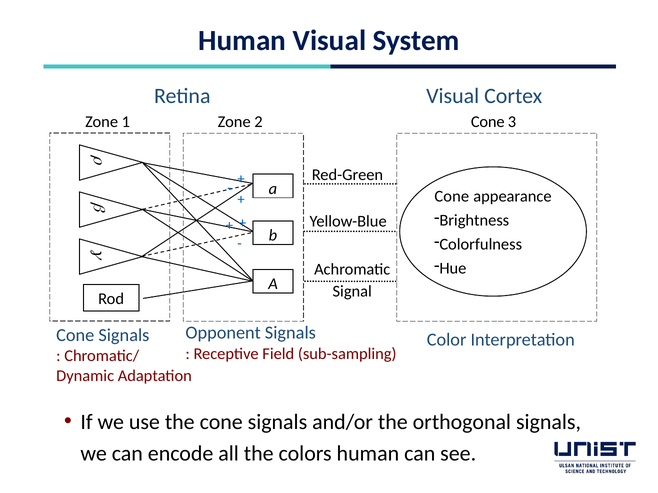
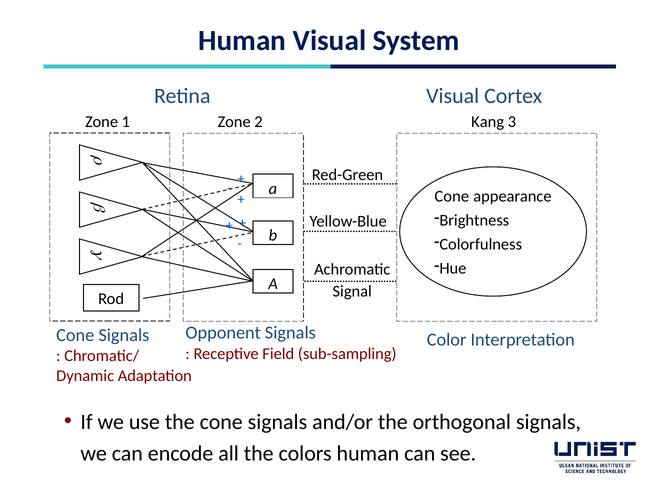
2 Cone: Cone -> Kang
